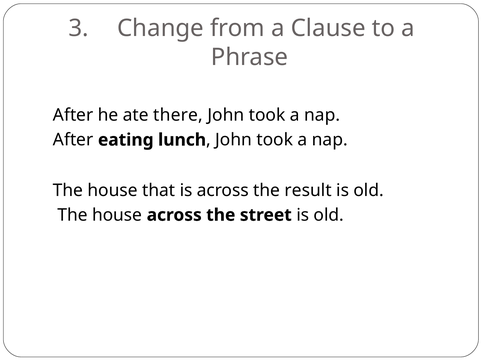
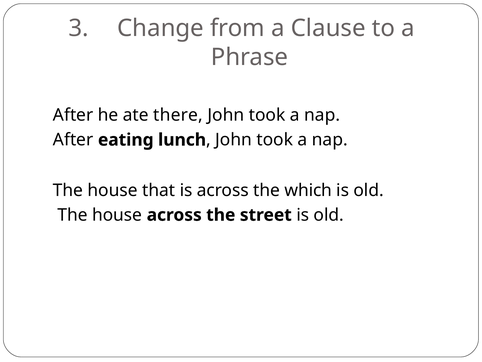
result: result -> which
